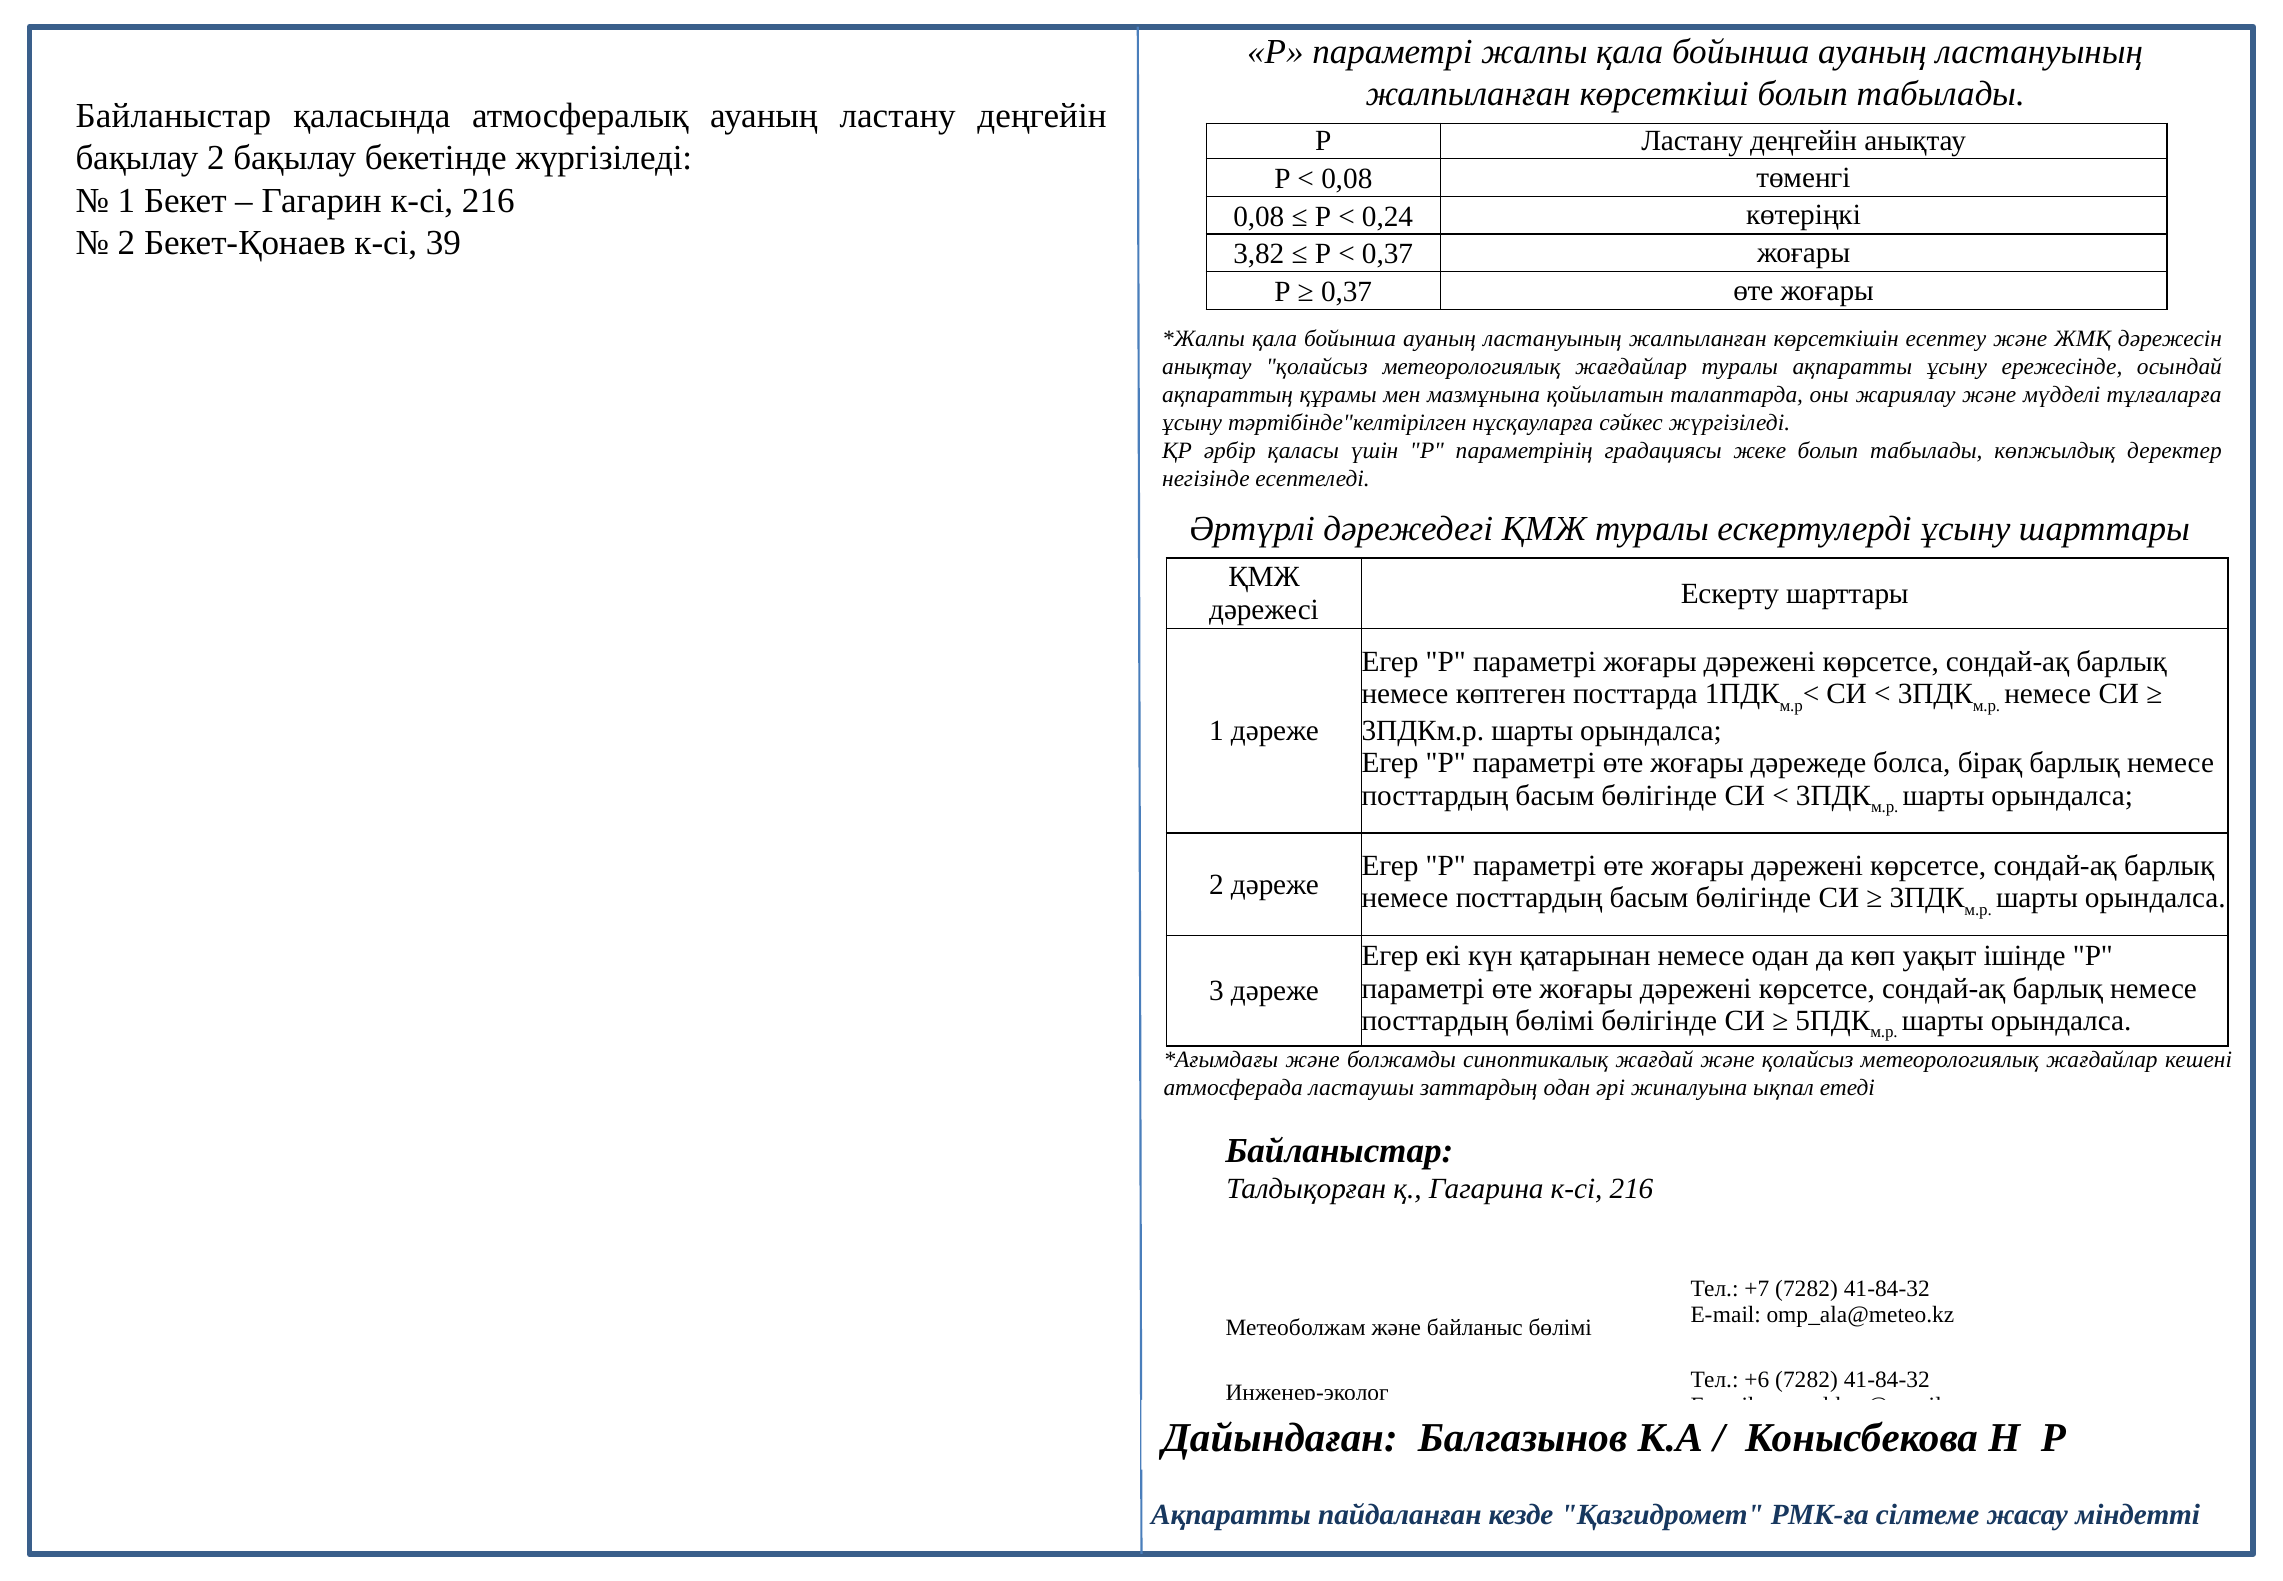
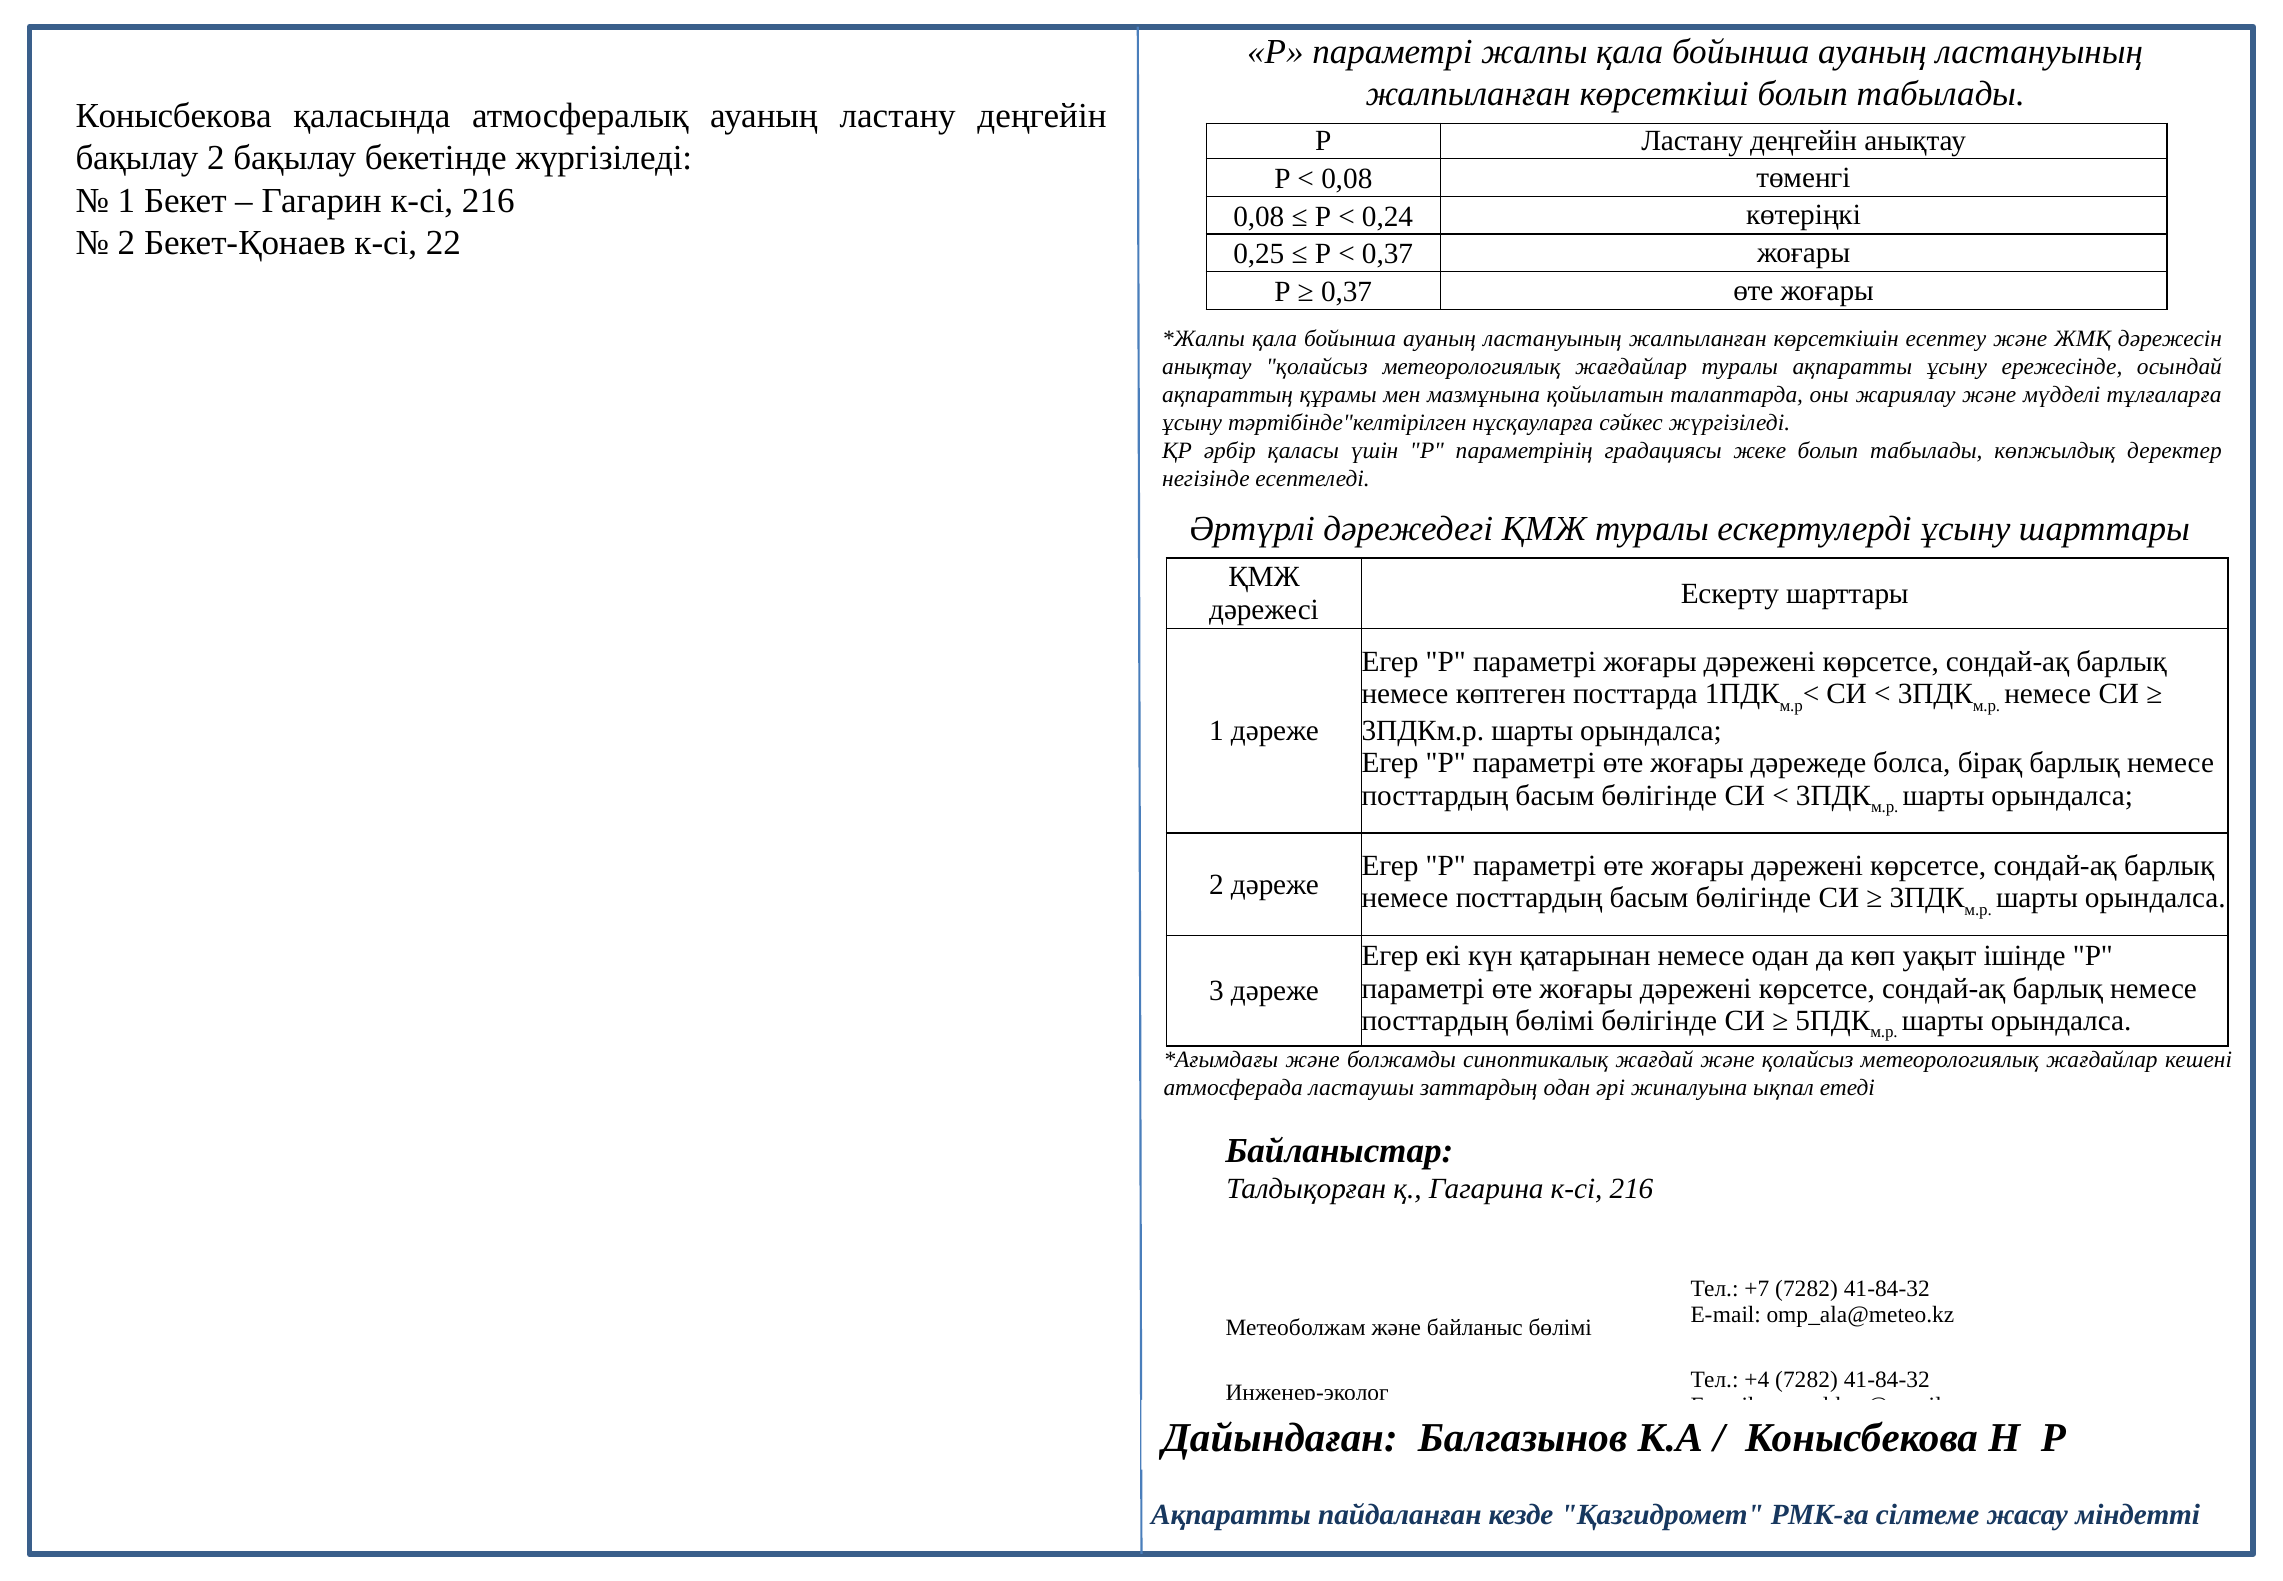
Байланыстар at (173, 116): Байланыстар -> Конысбекова
39: 39 -> 22
3,82: 3,82 -> 0,25
+6: +6 -> +4
